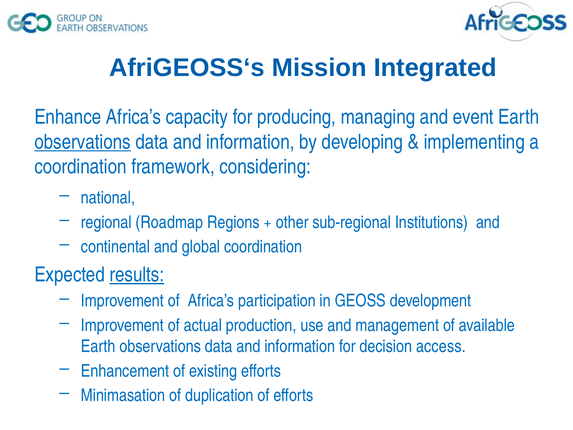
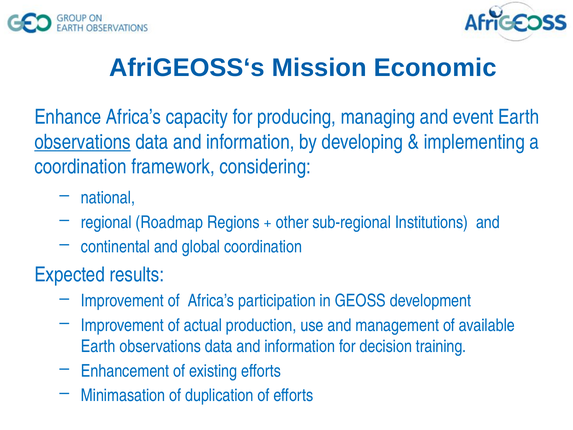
Integrated: Integrated -> Economic
results underline: present -> none
access: access -> training
